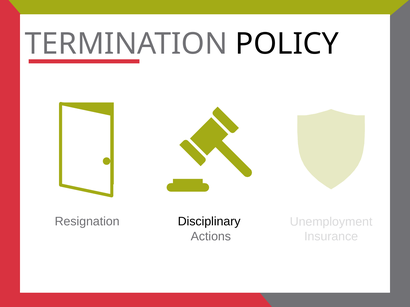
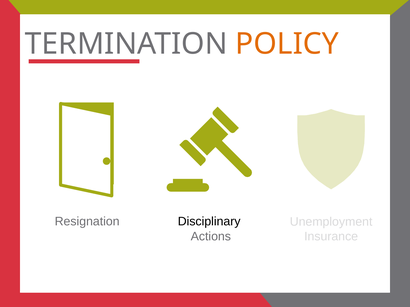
POLICY colour: black -> orange
